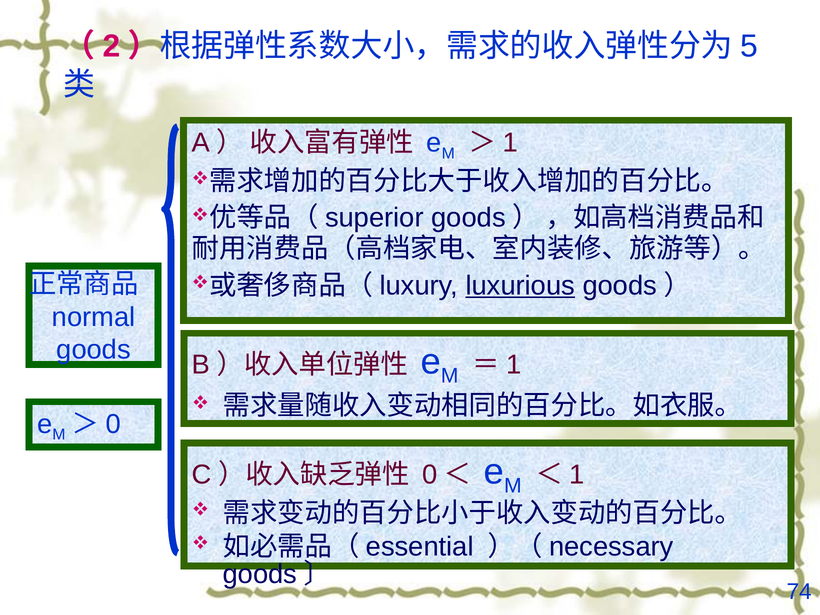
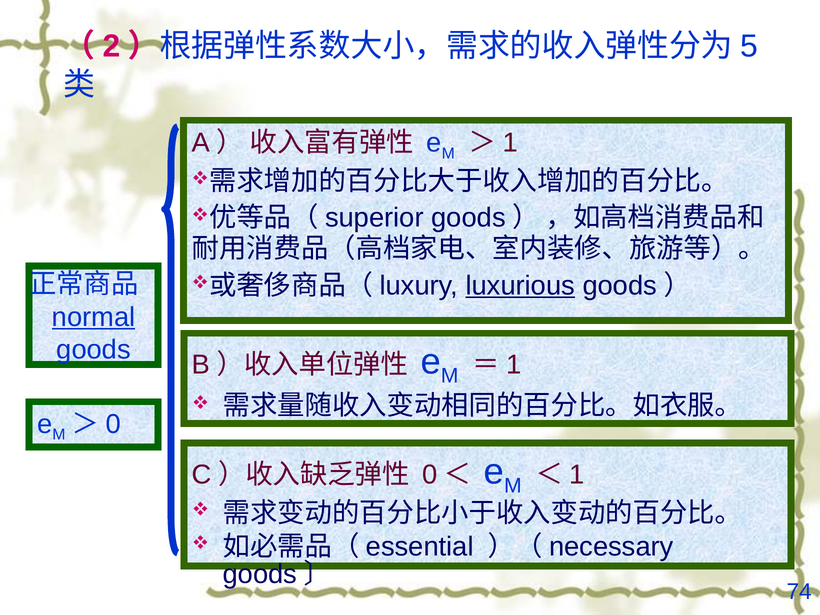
normal underline: none -> present
